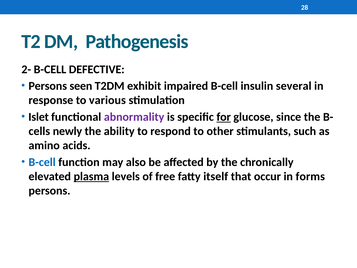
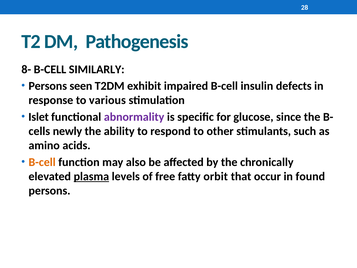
2-: 2- -> 8-
DEFECTIVE: DEFECTIVE -> SIMILARLY
several: several -> defects
for underline: present -> none
B-cell at (42, 162) colour: blue -> orange
itself: itself -> orbit
forms: forms -> found
